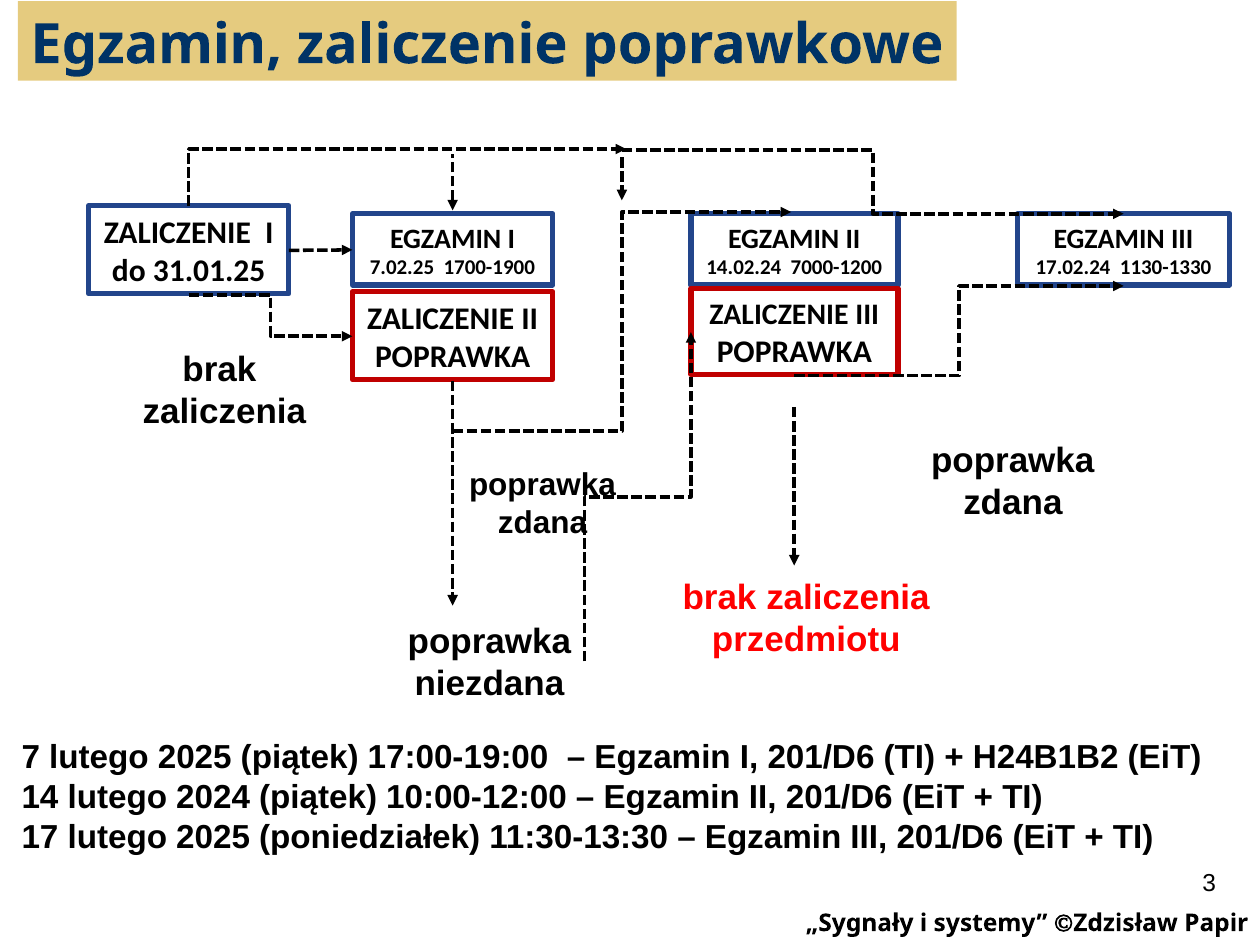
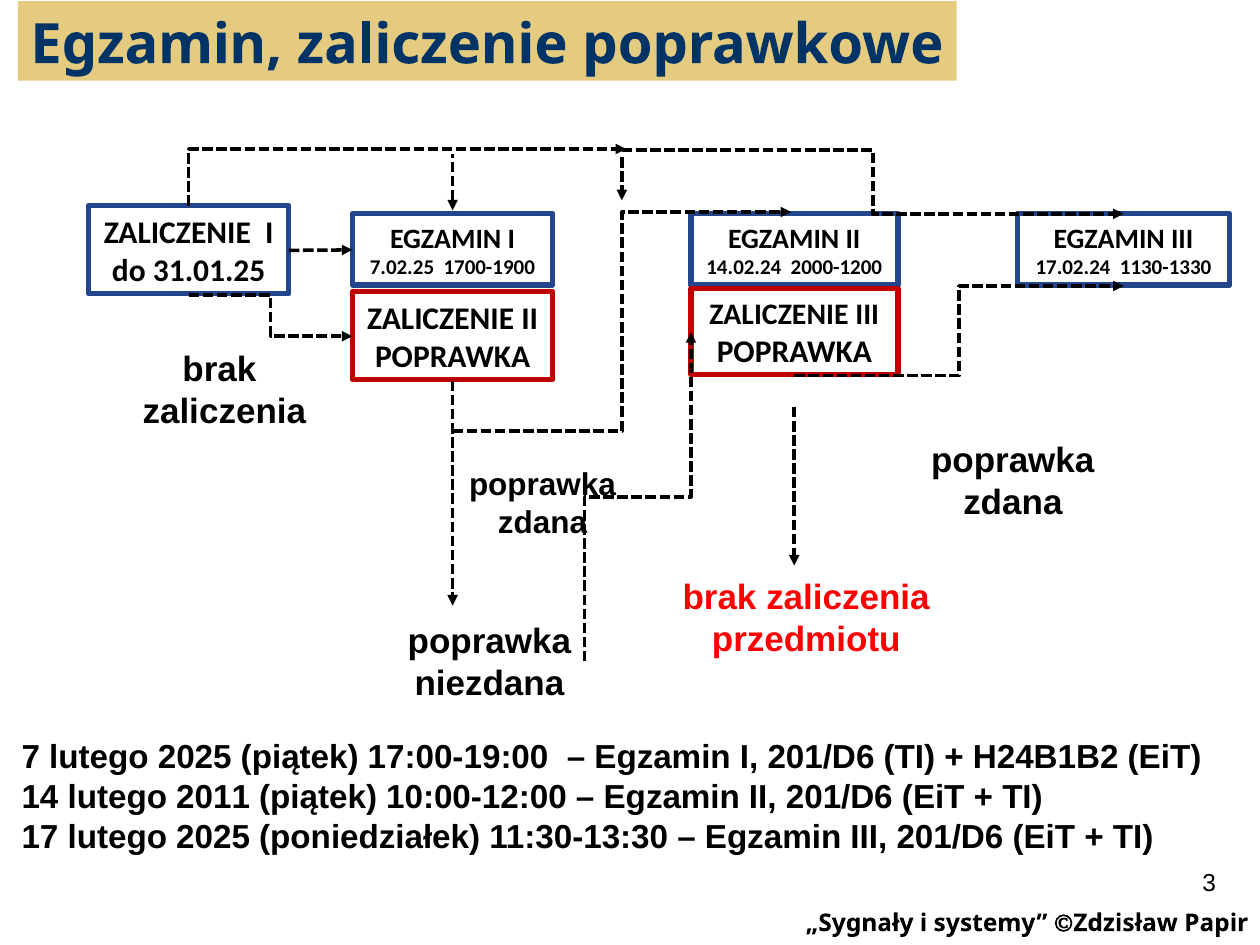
7000-1200: 7000-1200 -> 2000-1200
2024: 2024 -> 2011
